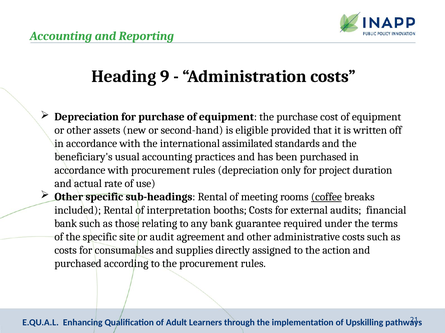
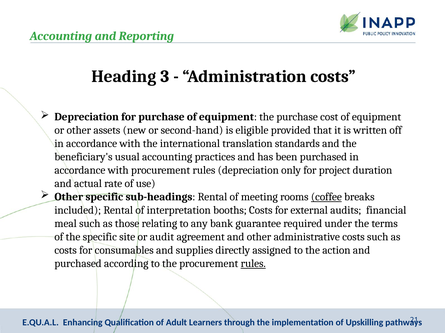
9: 9 -> 3
assimilated: assimilated -> translation
bank at (66, 224): bank -> meal
rules at (253, 264) underline: none -> present
